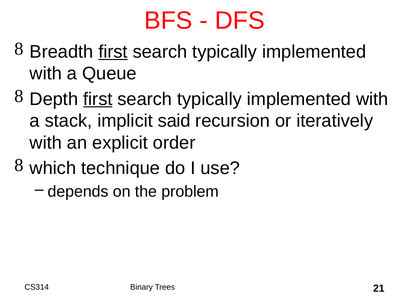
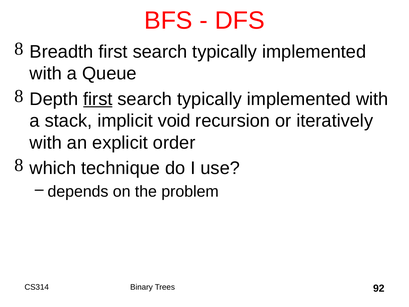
first at (113, 52) underline: present -> none
said: said -> void
21: 21 -> 92
